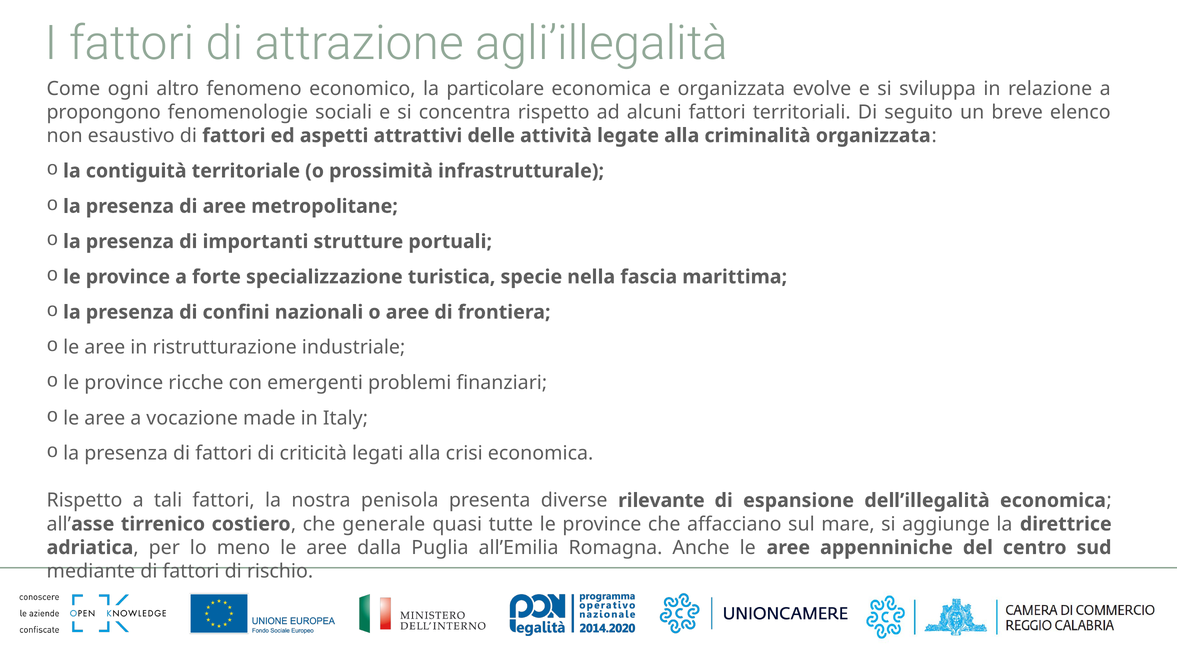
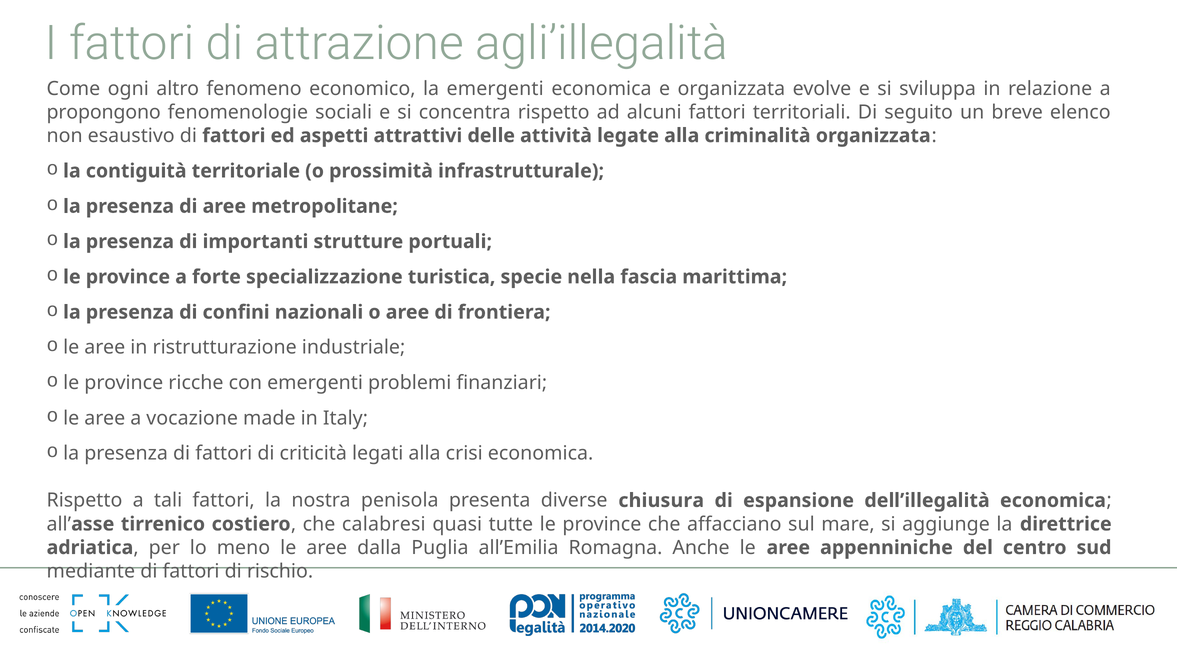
la particolare: particolare -> emergenti
rilevante: rilevante -> chiusura
generale: generale -> calabresi
